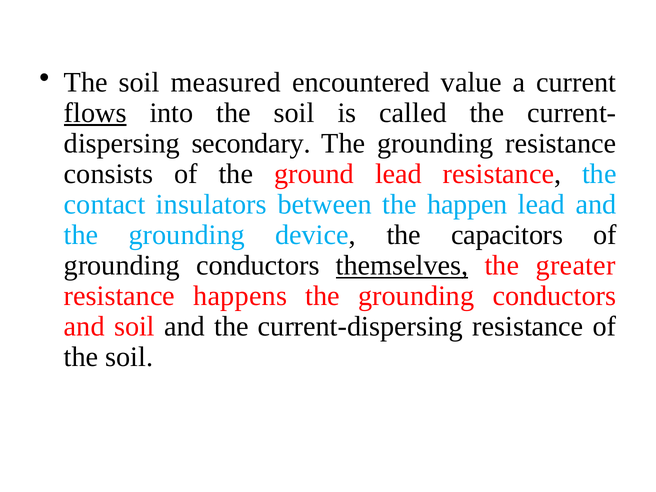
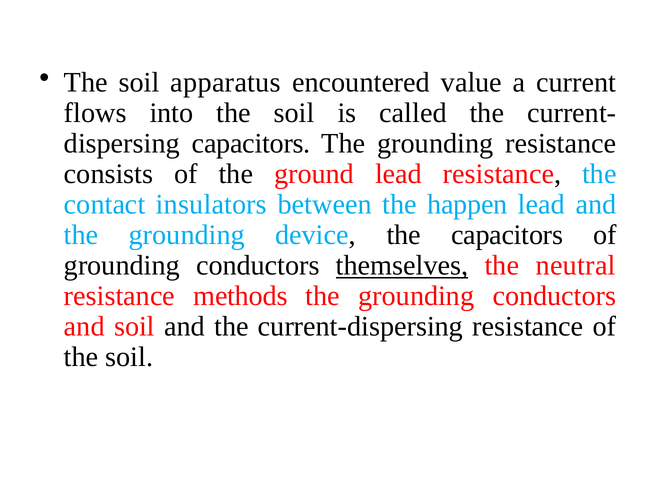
measured: measured -> apparatus
flows underline: present -> none
secondary at (251, 143): secondary -> capacitors
greater: greater -> neutral
happens: happens -> methods
